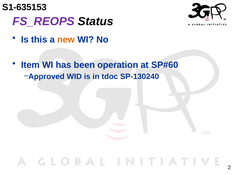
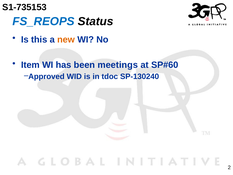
S1-635153: S1-635153 -> S1-735153
FS_REOPS colour: purple -> blue
operation: operation -> meetings
